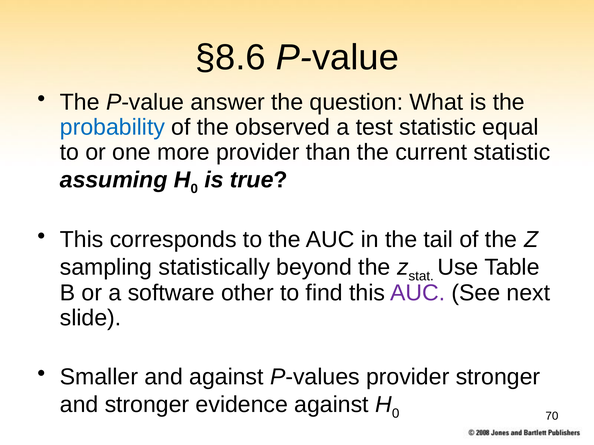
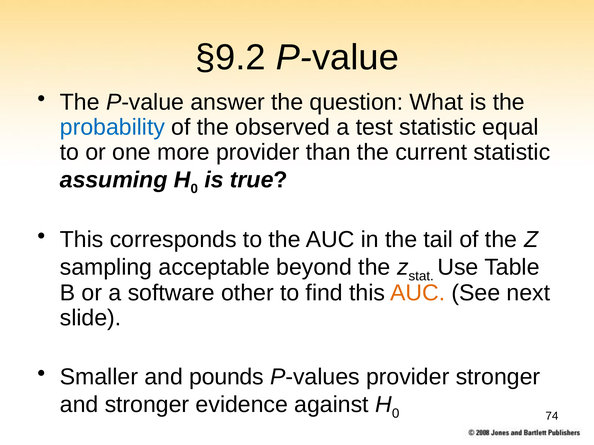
§8.6: §8.6 -> §9.2
statistically: statistically -> acceptable
AUC at (418, 293) colour: purple -> orange
and against: against -> pounds
70: 70 -> 74
